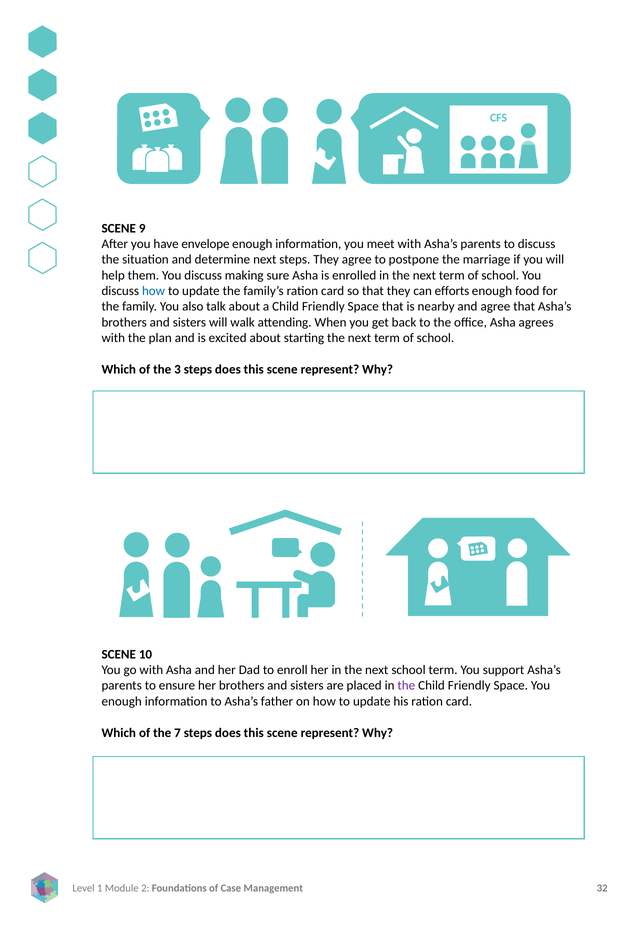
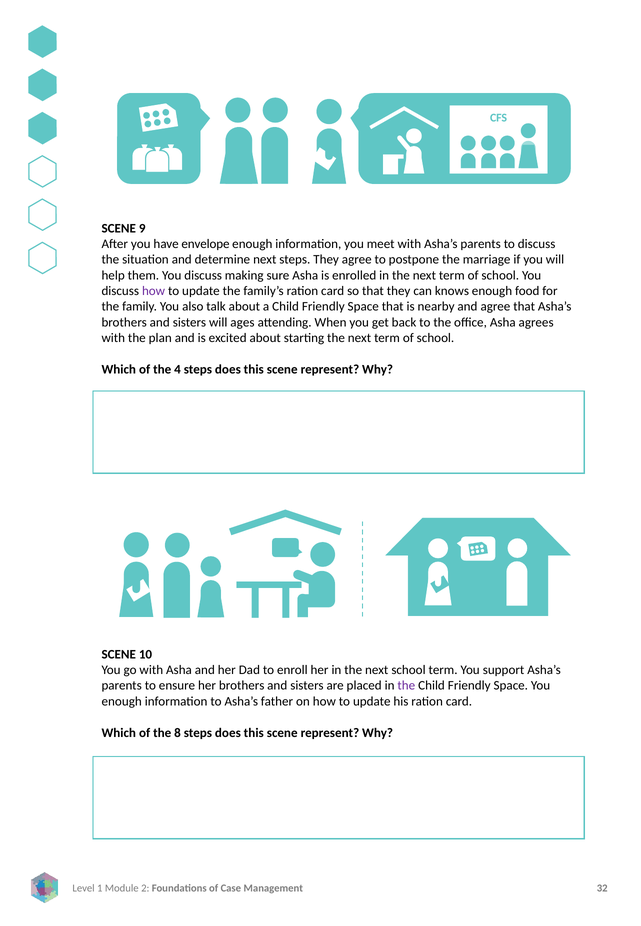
how at (154, 291) colour: blue -> purple
efforts: efforts -> knows
walk: walk -> ages
3: 3 -> 4
7: 7 -> 8
